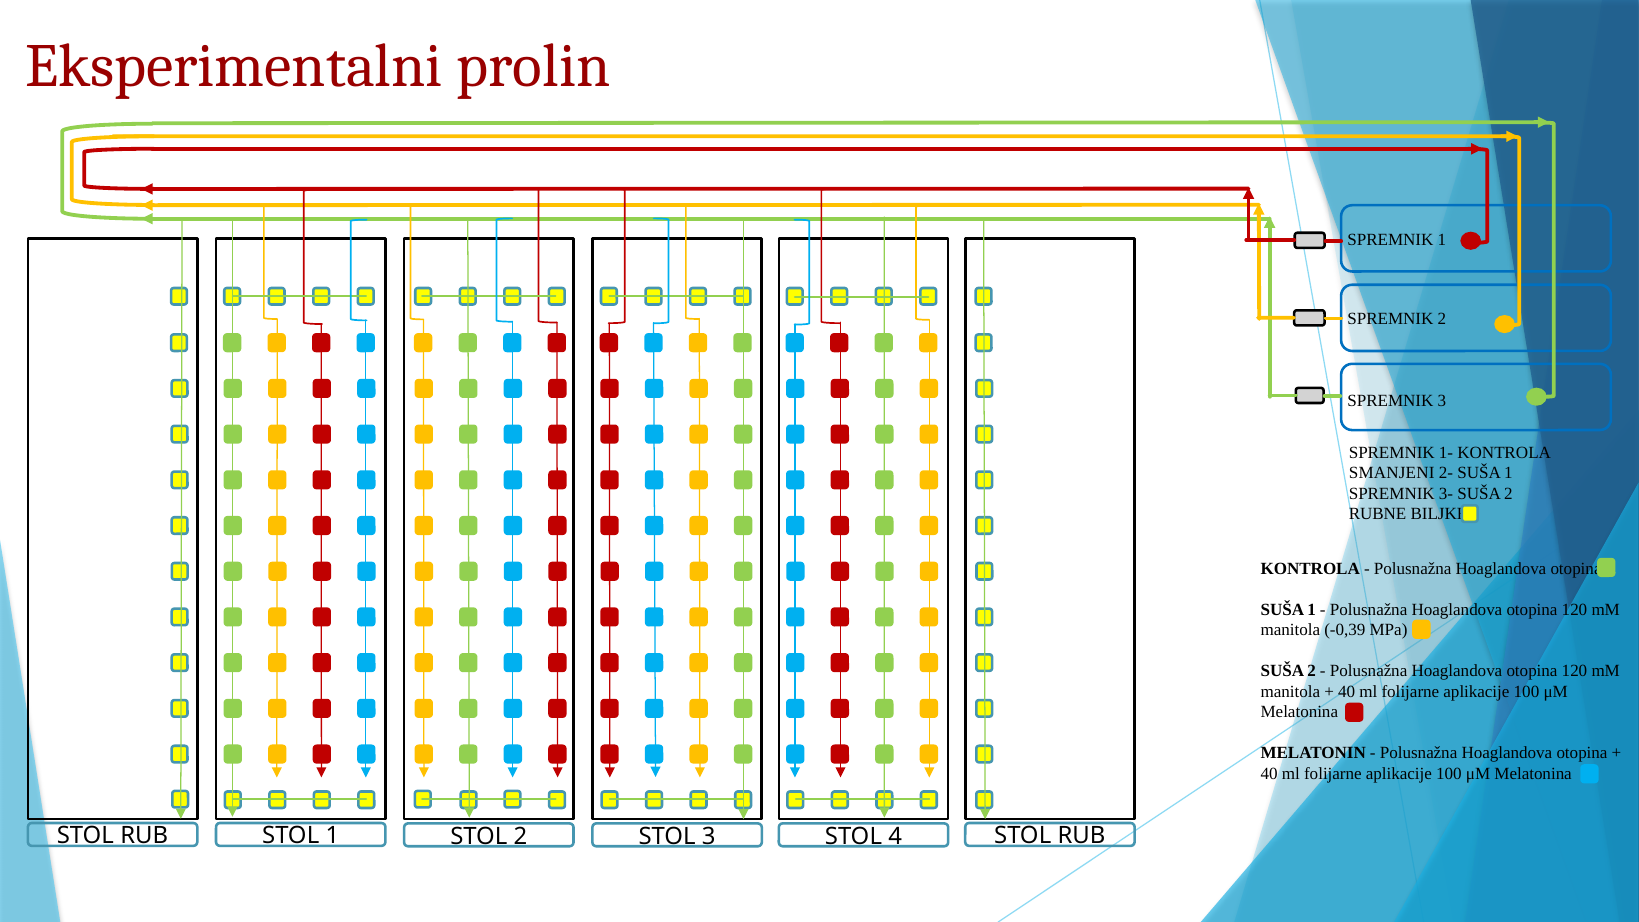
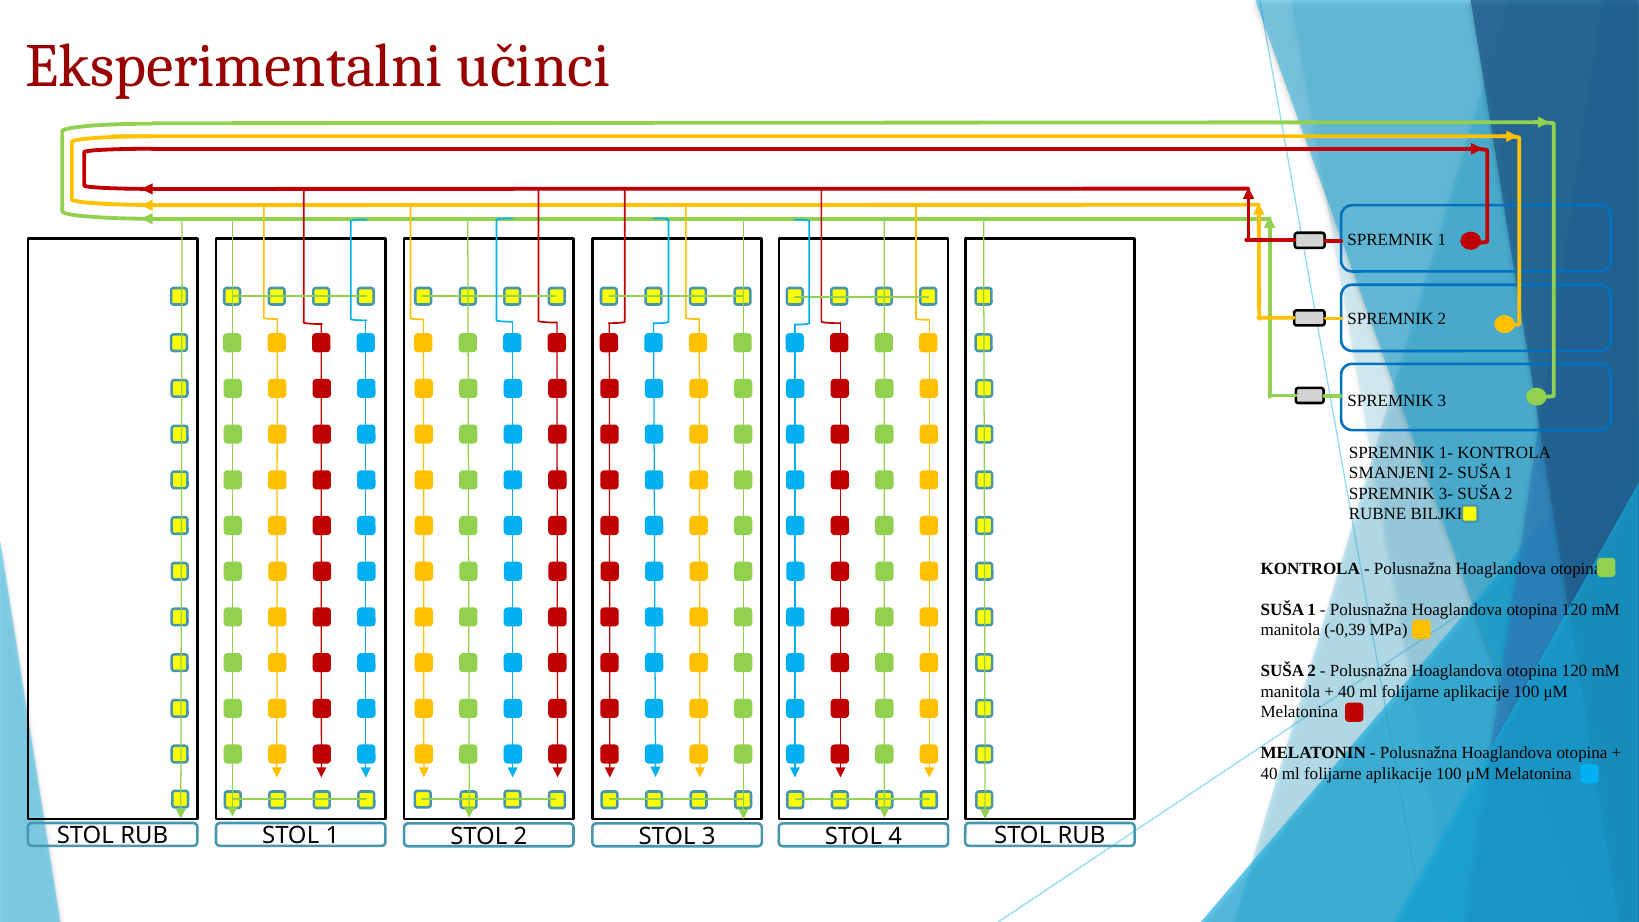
prolin: prolin -> učinci
